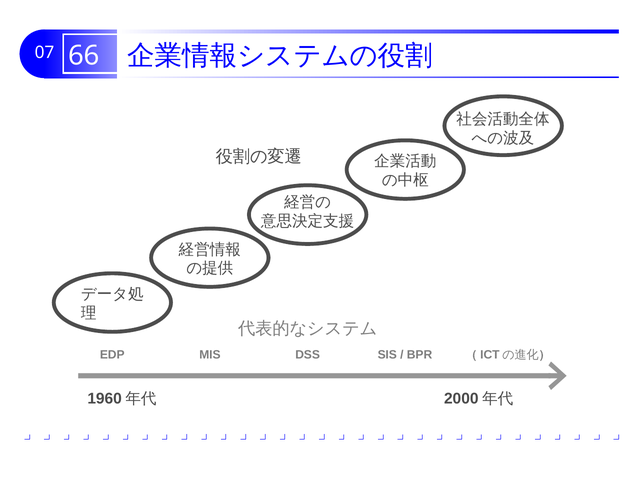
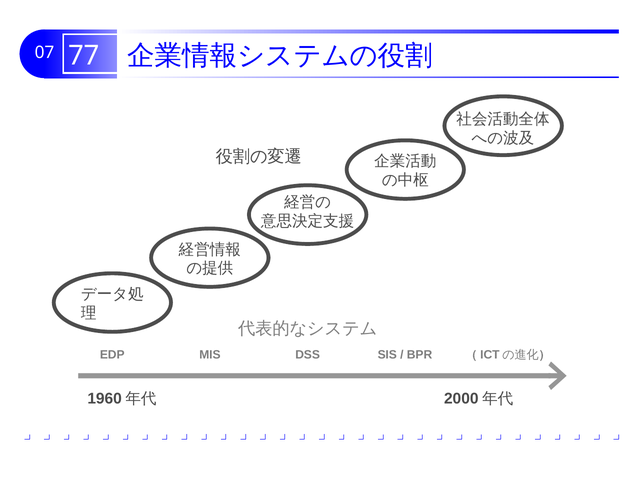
66: 66 -> 77
